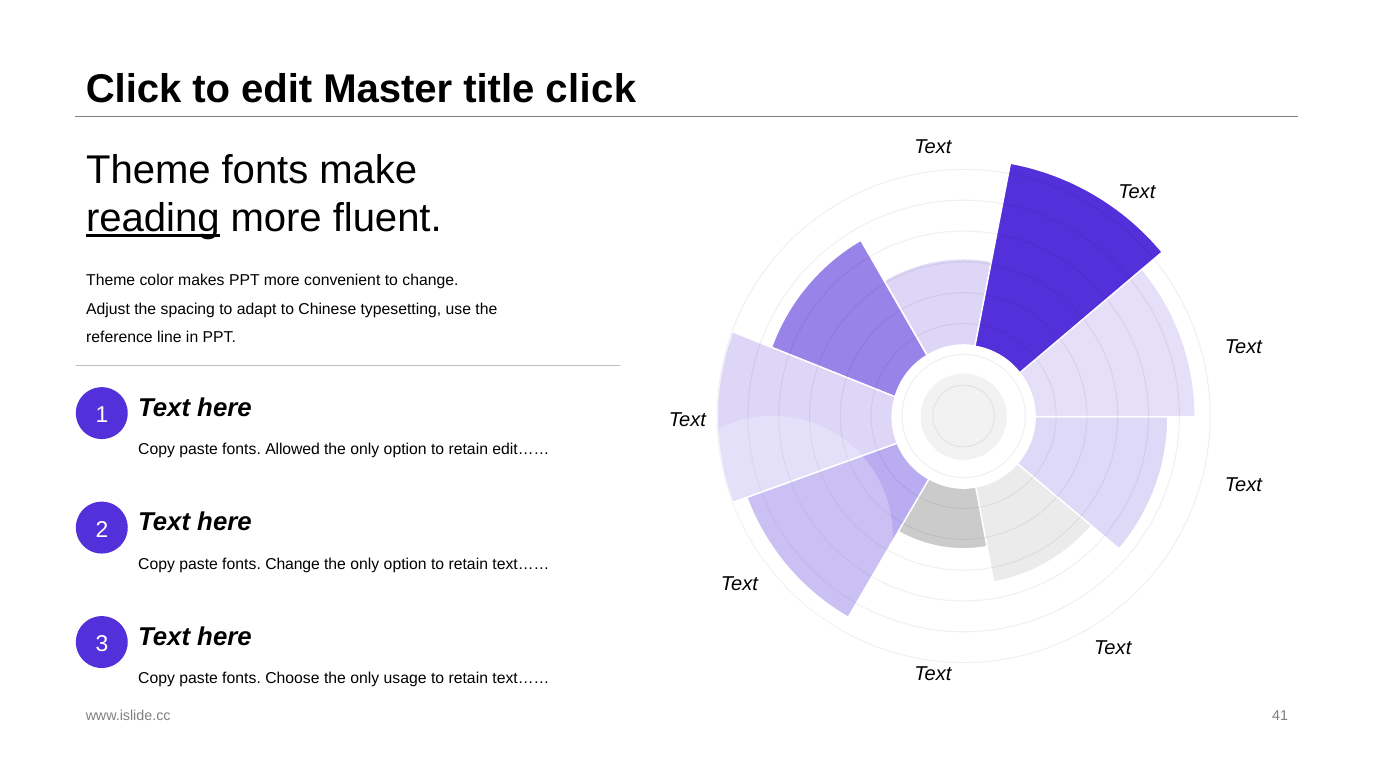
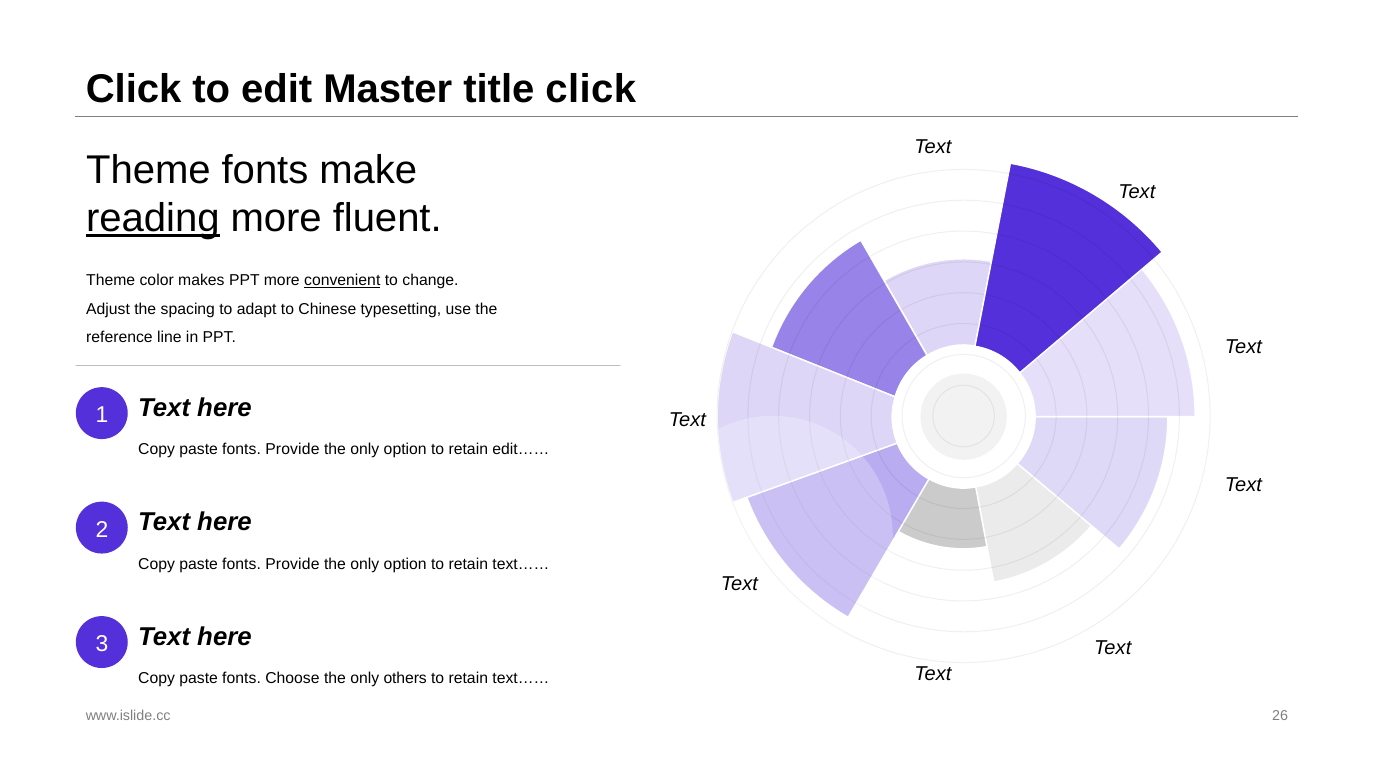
convenient underline: none -> present
Allowed at (293, 450): Allowed -> Provide
Change at (293, 564): Change -> Provide
usage: usage -> others
41: 41 -> 26
